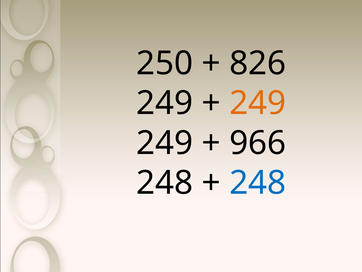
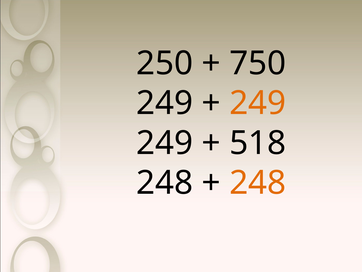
826: 826 -> 750
966: 966 -> 518
248 at (258, 183) colour: blue -> orange
